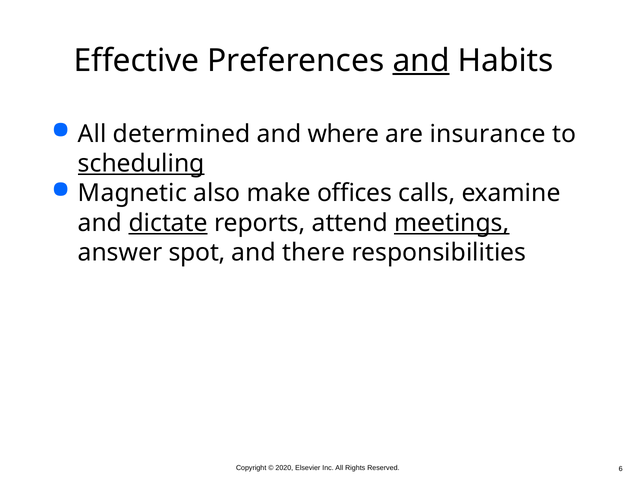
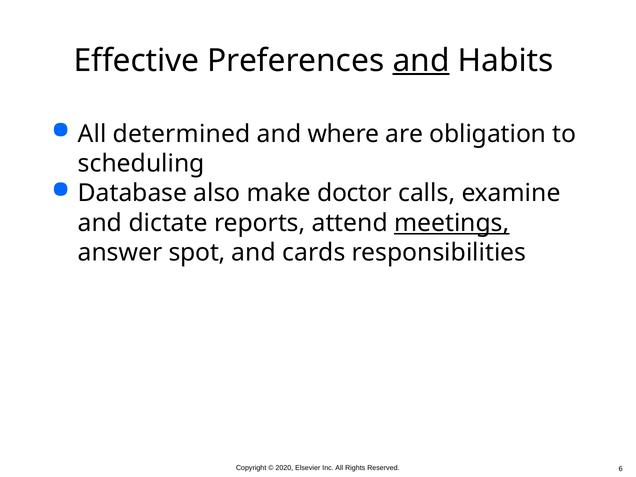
insurance: insurance -> obligation
scheduling underline: present -> none
Magnetic: Magnetic -> Database
offices: offices -> doctor
dictate underline: present -> none
there: there -> cards
